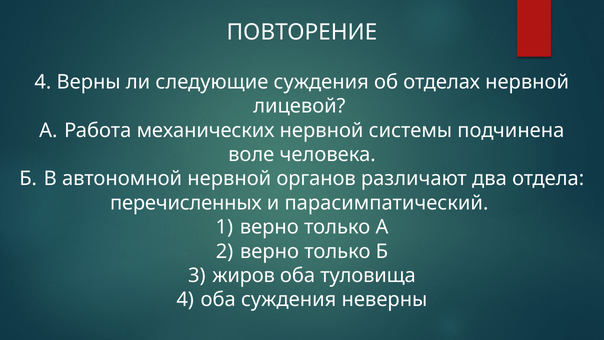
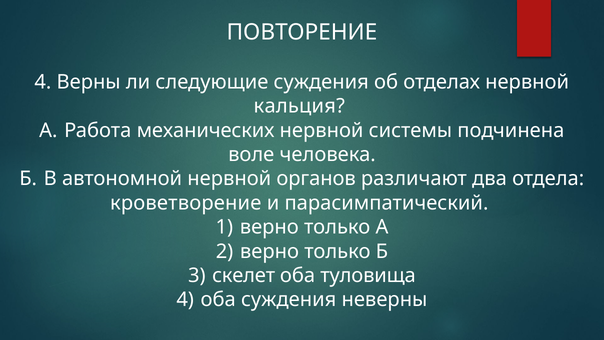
лицевой: лицевой -> кальция
перечисленных: перечисленных -> кроветворение
жиров: жиров -> скелет
